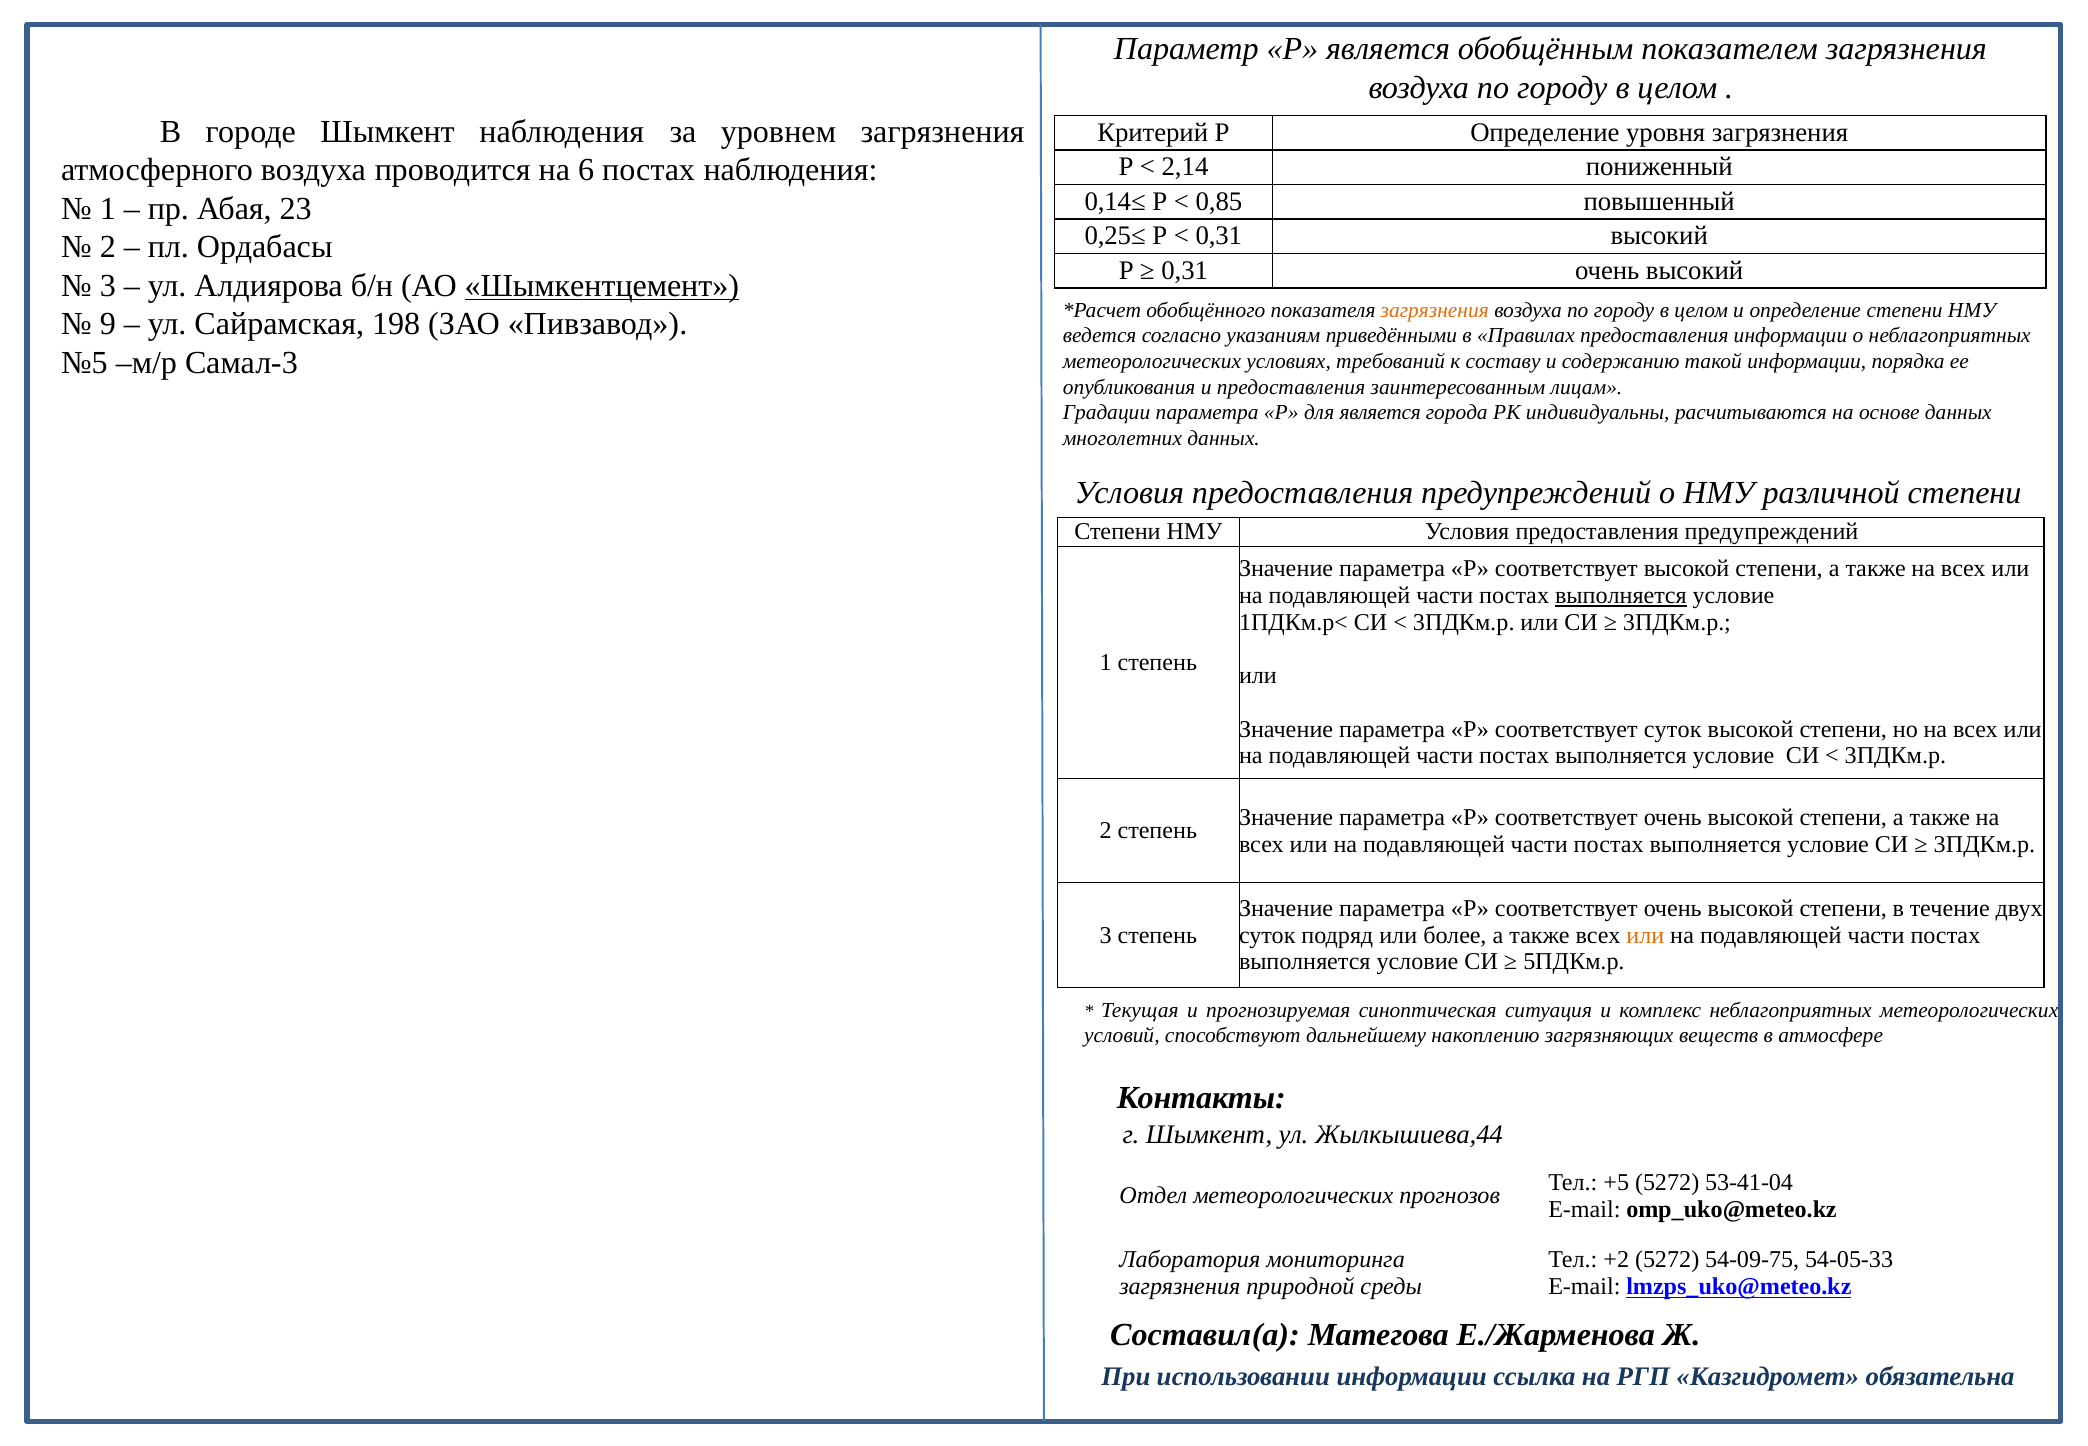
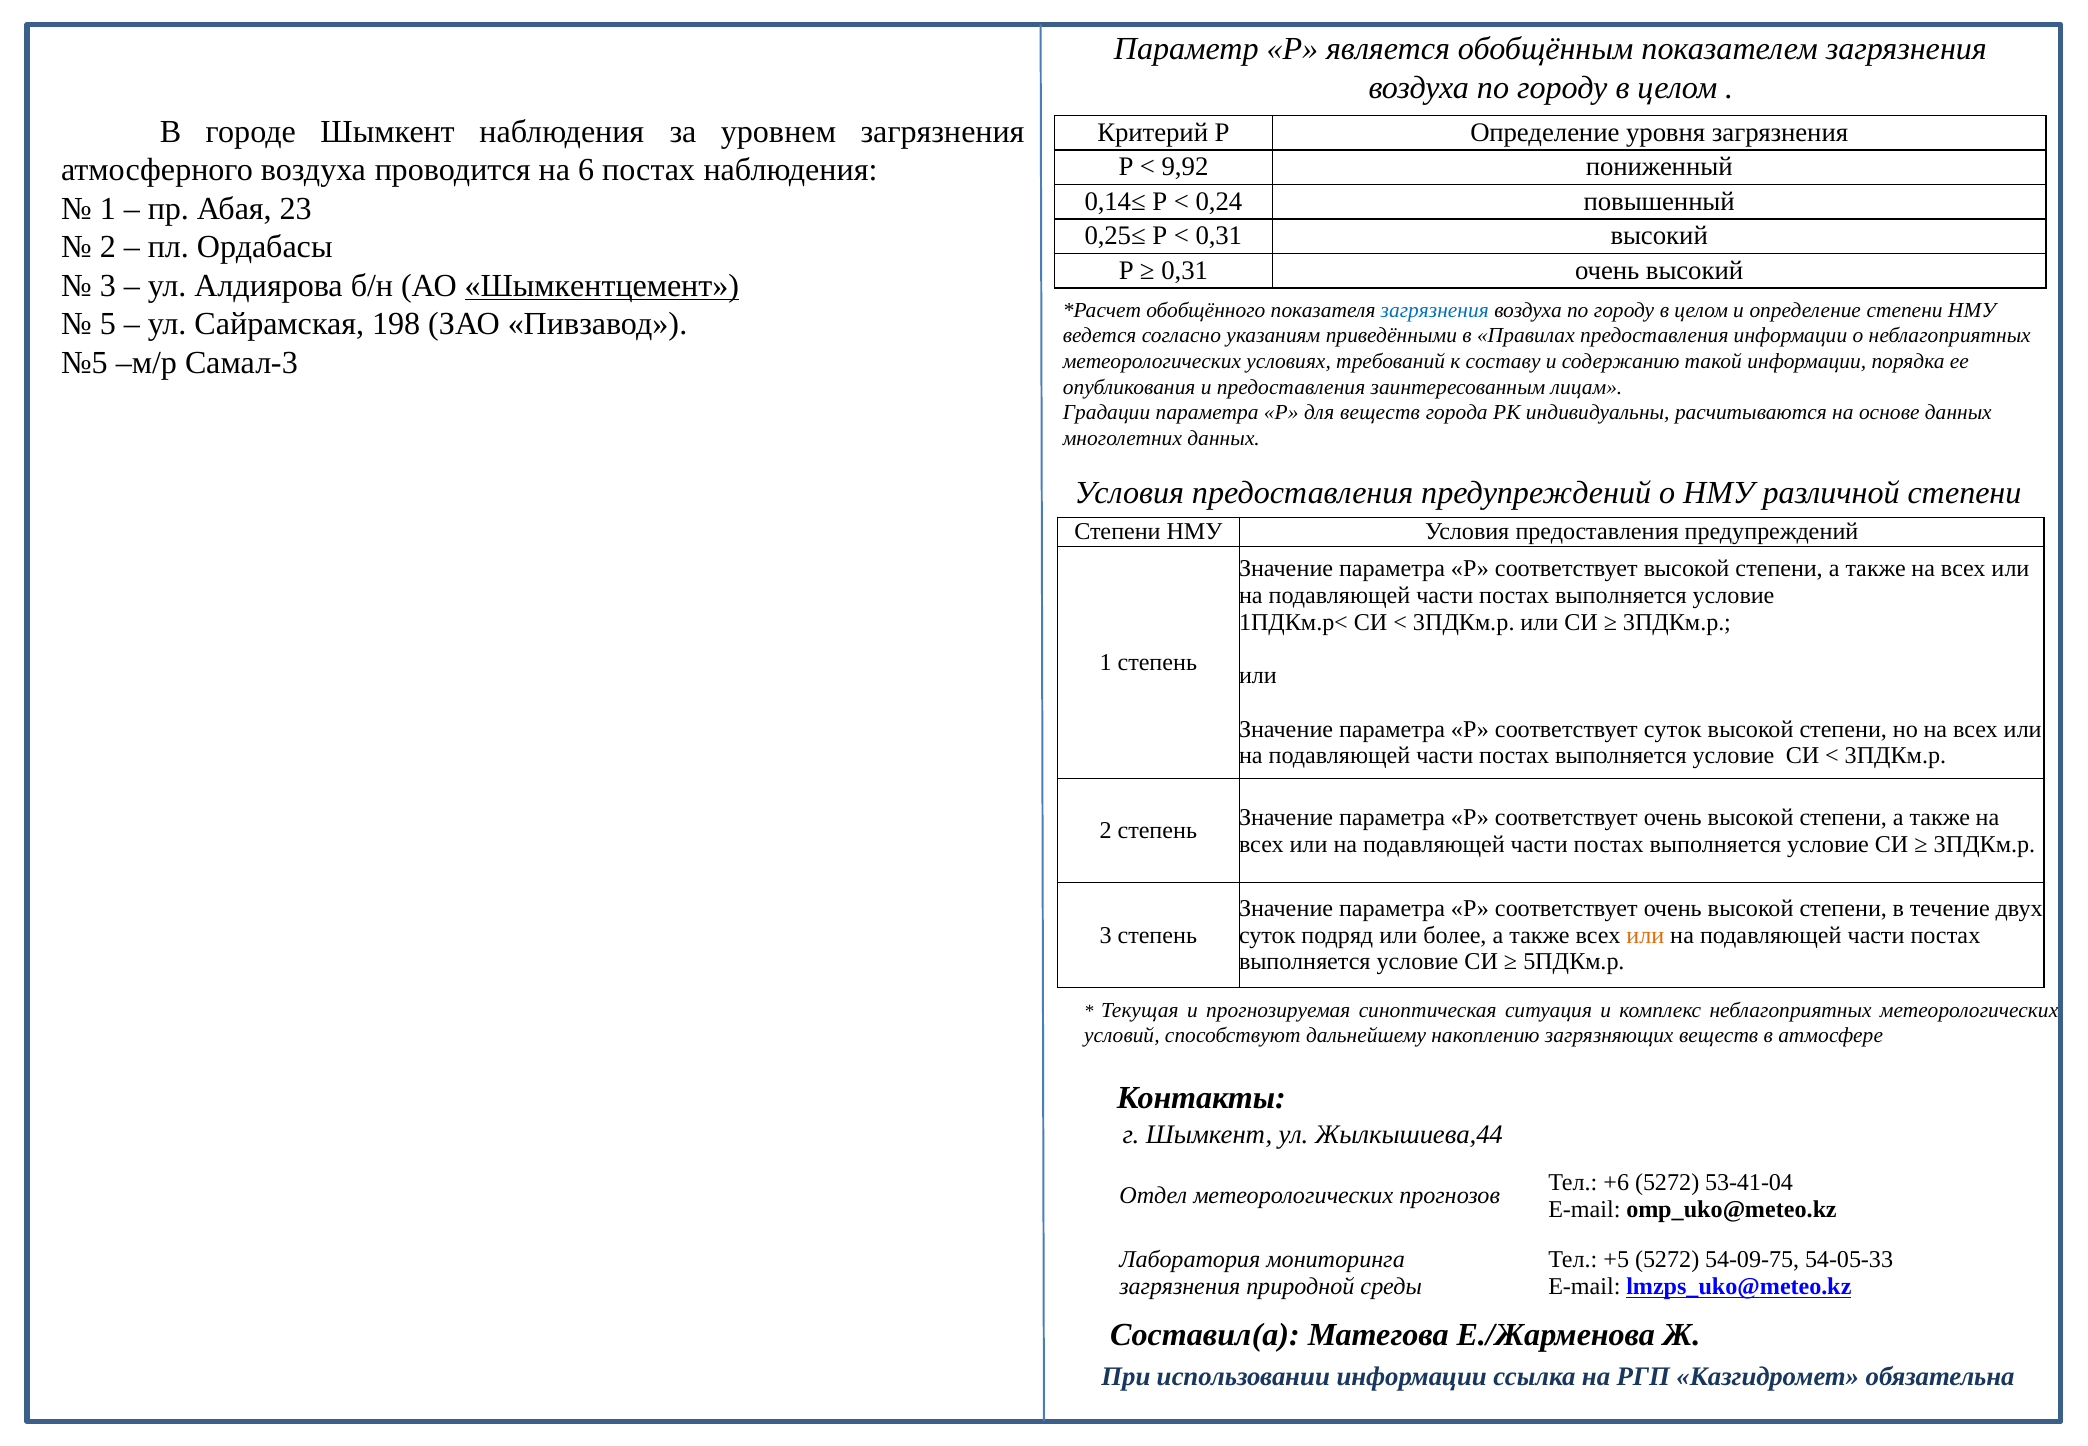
2,14: 2,14 -> 9,92
0,85: 0,85 -> 0,24
загрязнения at (1435, 310) colour: orange -> blue
9: 9 -> 5
для является: является -> веществ
выполняется at (1621, 595) underline: present -> none
+5: +5 -> +6
+2: +2 -> +5
